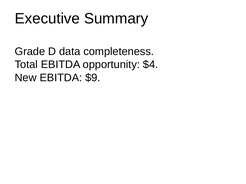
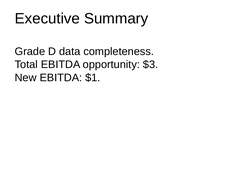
$4: $4 -> $3
$9: $9 -> $1
